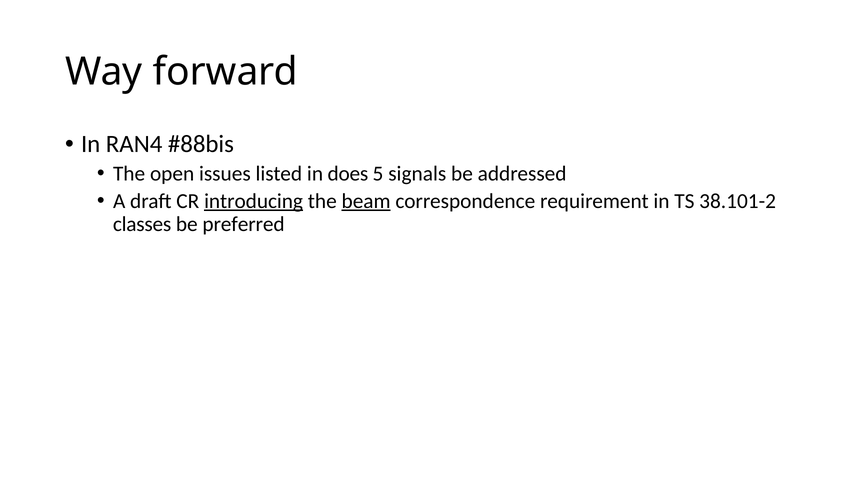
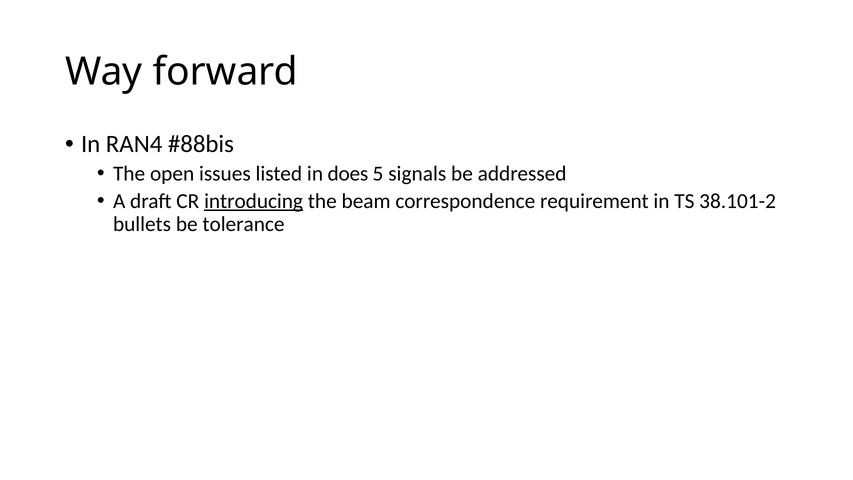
beam underline: present -> none
classes: classes -> bullets
preferred: preferred -> tolerance
